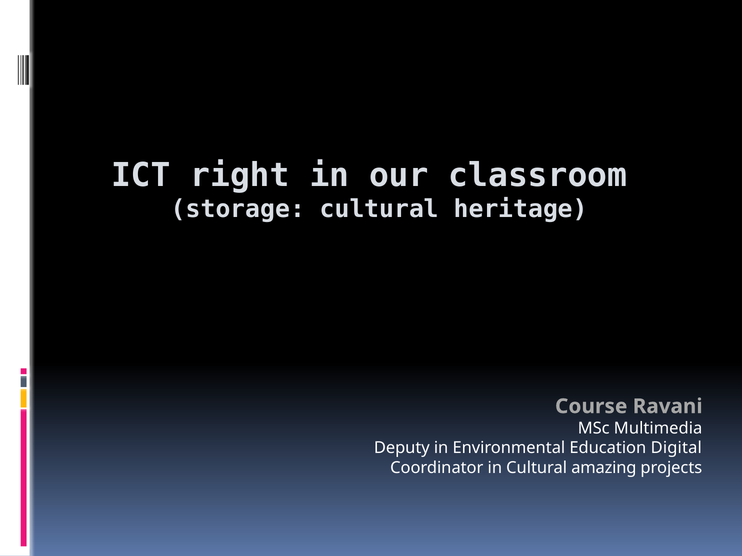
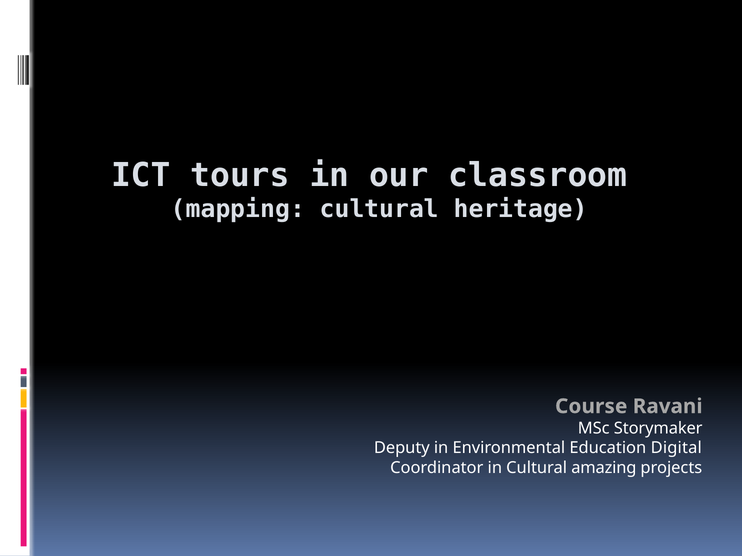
right: right -> tours
storage: storage -> mapping
Multimedia: Multimedia -> Storymaker
